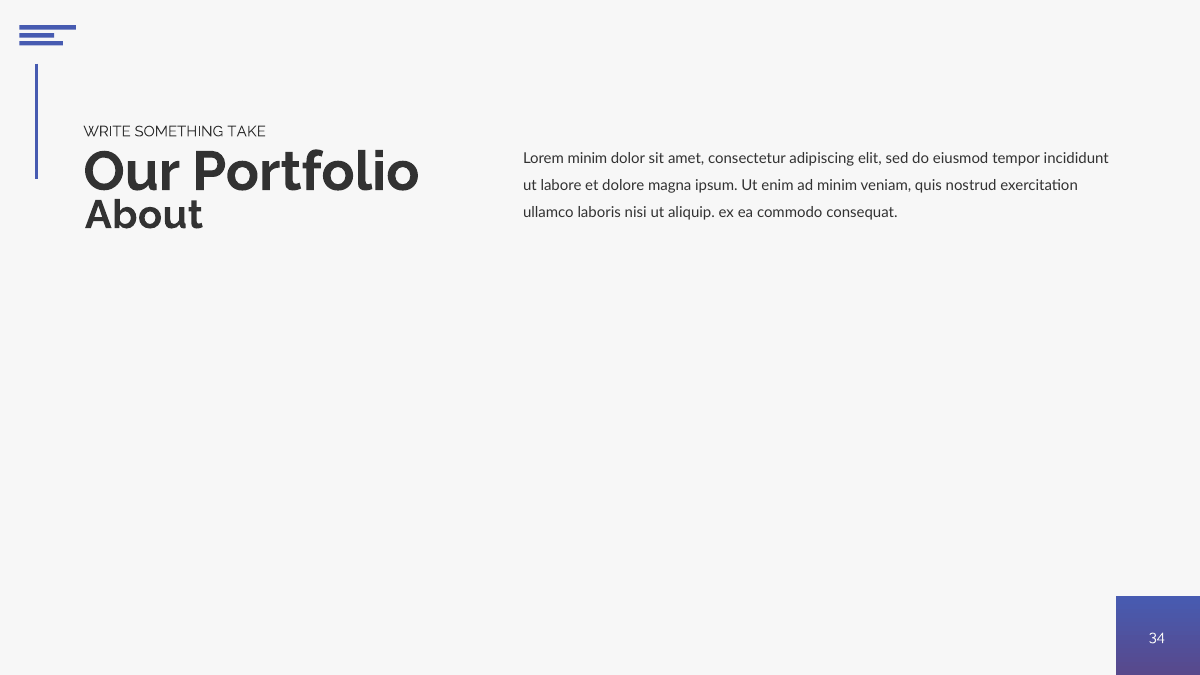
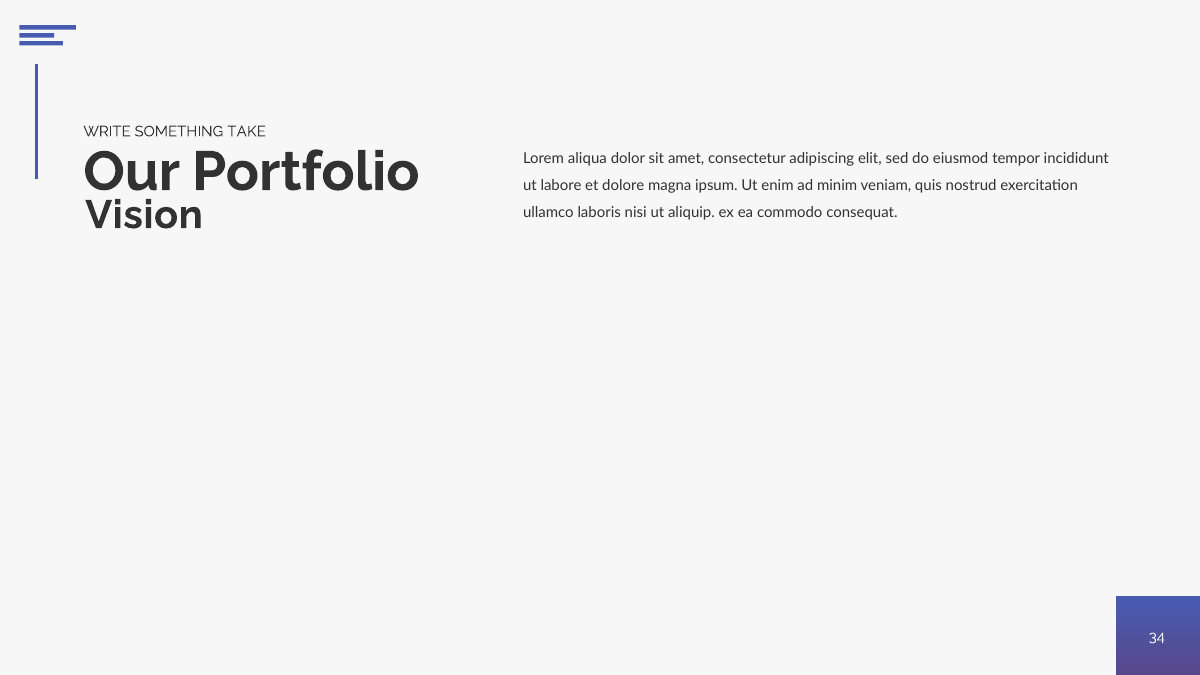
Lorem minim: minim -> aliqua
About: About -> Vision
